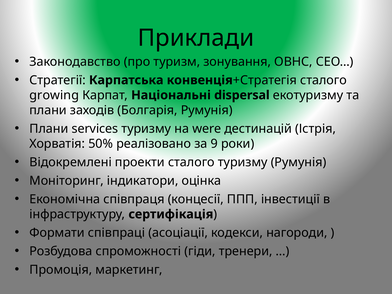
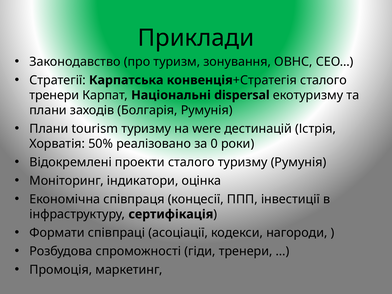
growing at (54, 95): growing -> тренери
services: services -> tourism
9: 9 -> 0
